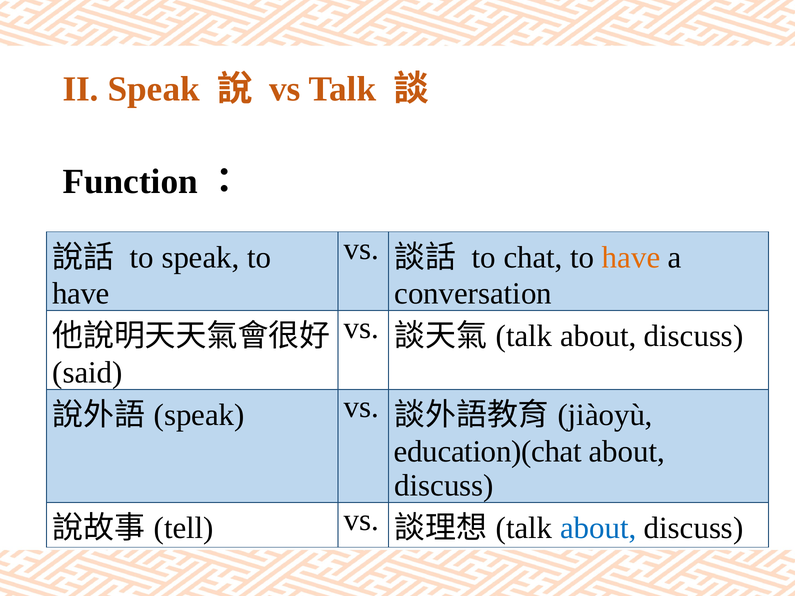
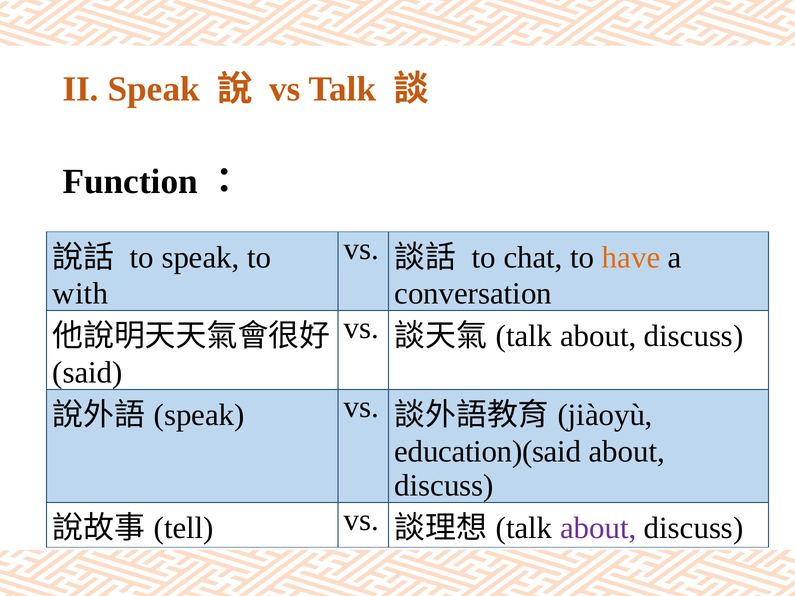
have at (81, 294): have -> with
education)(chat: education)(chat -> education)(said
about at (598, 528) colour: blue -> purple
